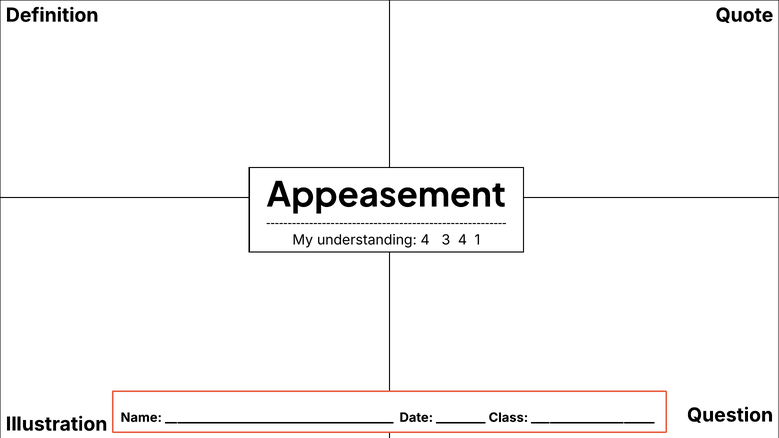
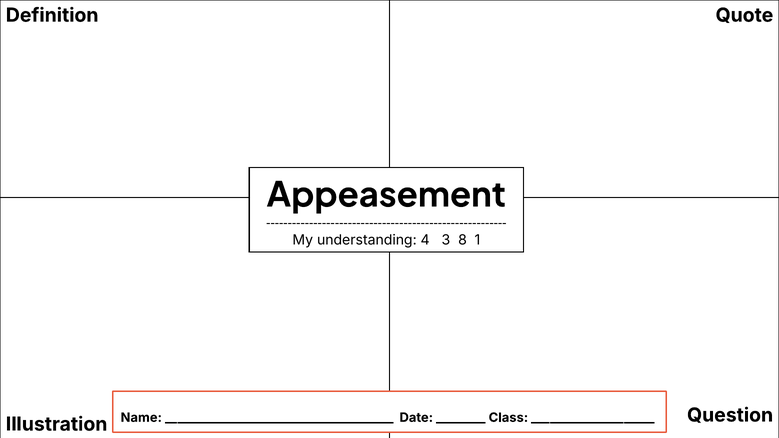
3 4: 4 -> 8
